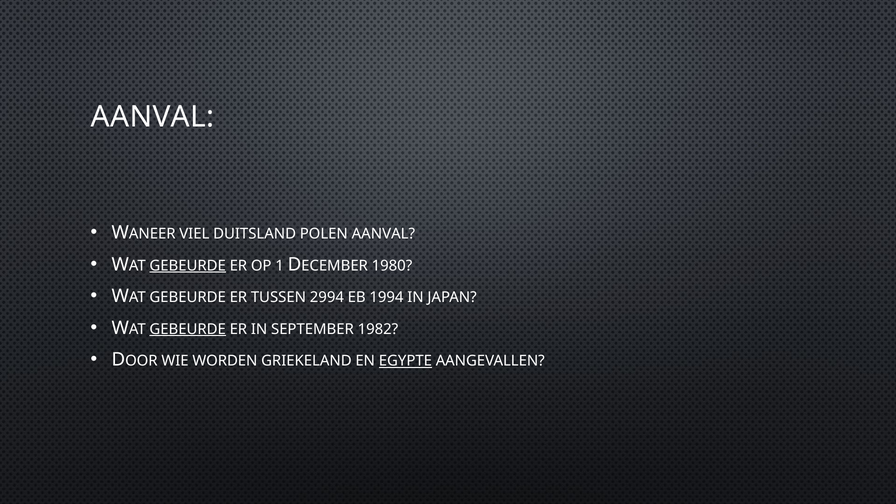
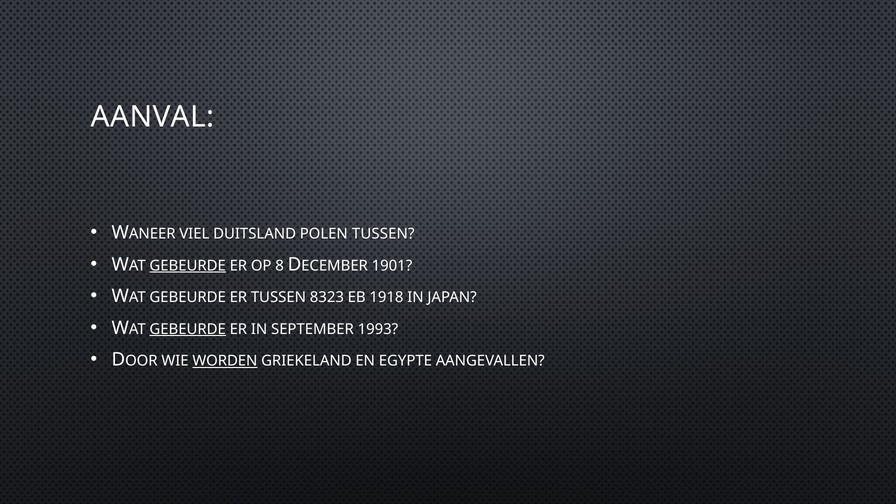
POLEN AANVAL: AANVAL -> TUSSEN
1: 1 -> 8
1980: 1980 -> 1901
2994: 2994 -> 8323
1994: 1994 -> 1918
1982: 1982 -> 1993
WORDEN underline: none -> present
EGYPTE underline: present -> none
